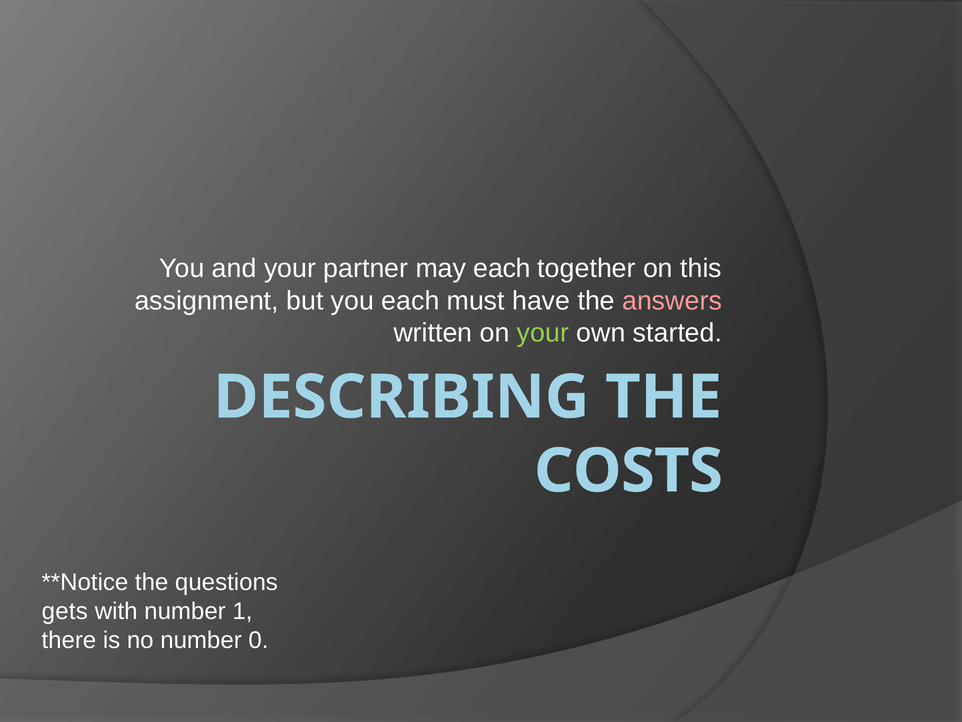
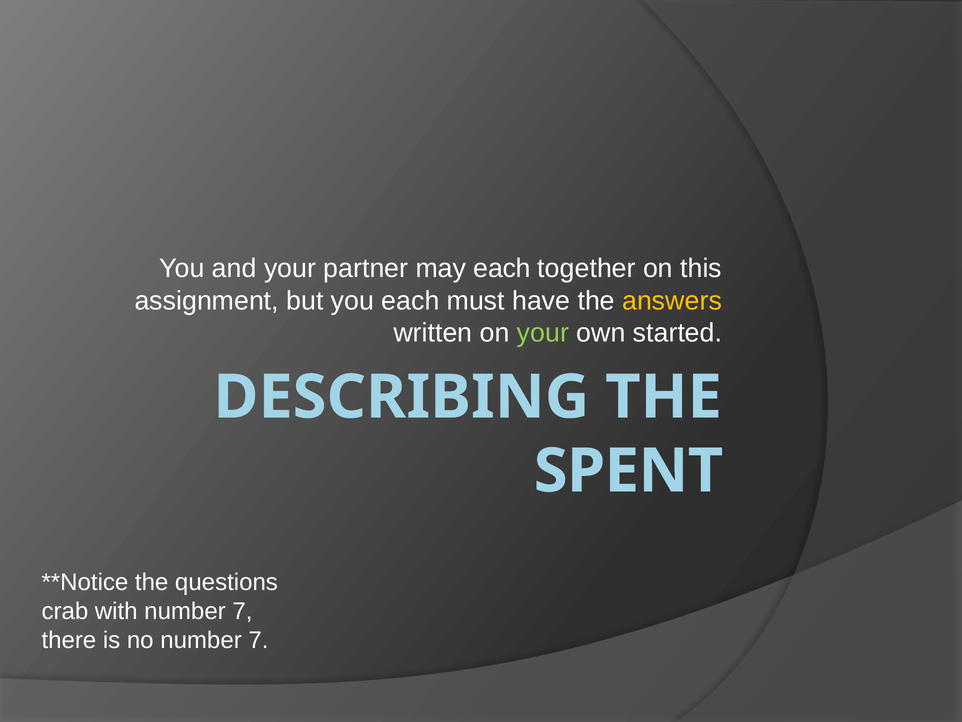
answers colour: pink -> yellow
COSTS: COSTS -> SPENT
gets: gets -> crab
with number 1: 1 -> 7
no number 0: 0 -> 7
